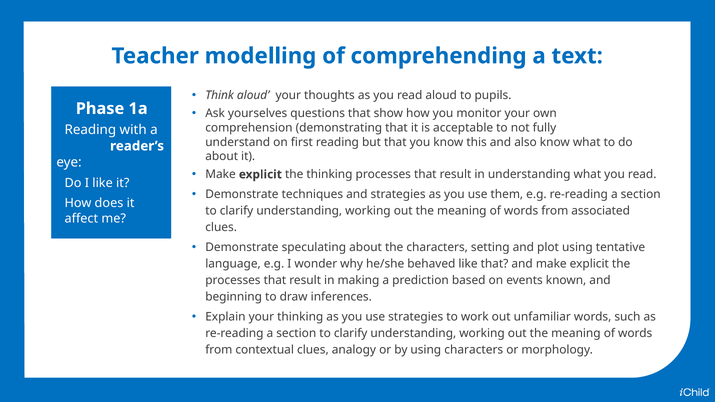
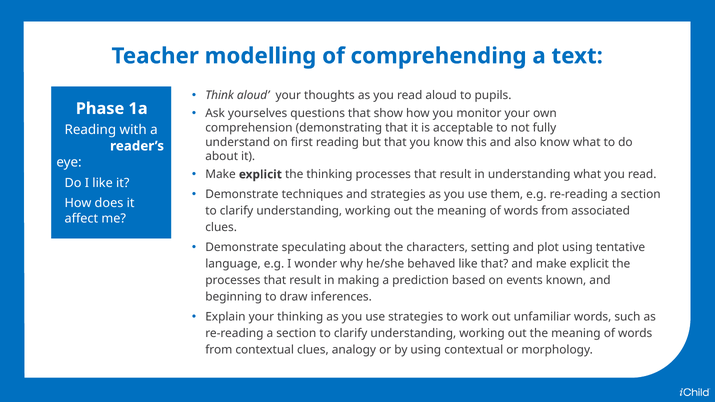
using characters: characters -> contextual
